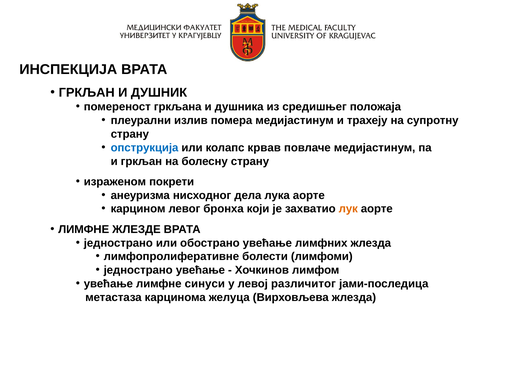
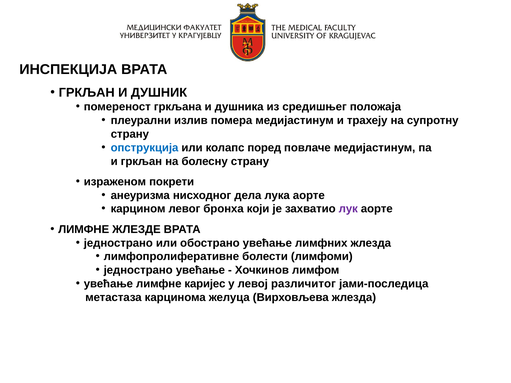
крвав: крвав -> поред
лук colour: orange -> purple
синуси: синуси -> каријес
